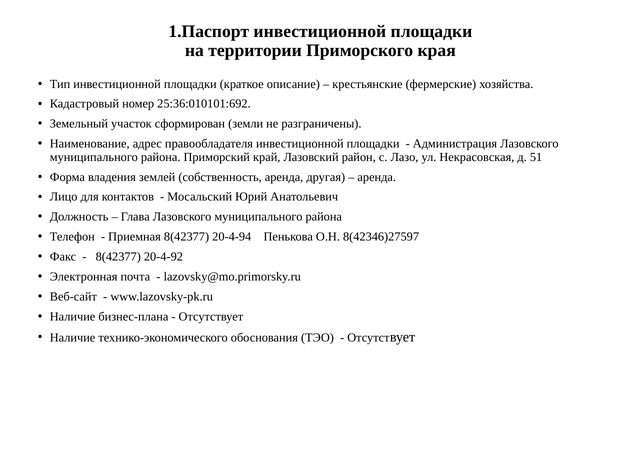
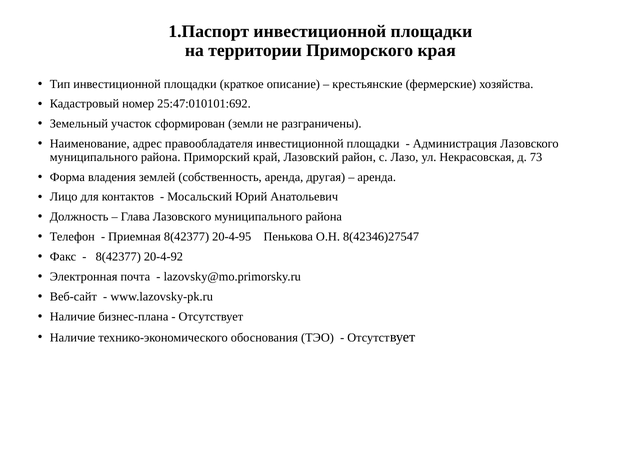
25:36:010101:692: 25:36:010101:692 -> 25:47:010101:692
51: 51 -> 73
20-4-94: 20-4-94 -> 20-4-95
8(42346)27597: 8(42346)27597 -> 8(42346)27547
